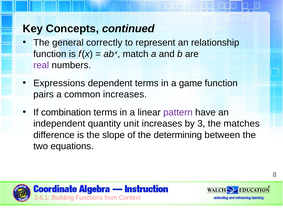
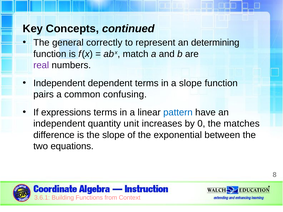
relationship: relationship -> determining
Expressions at (59, 83): Expressions -> Independent
a game: game -> slope
common increases: increases -> confusing
combination: combination -> expressions
pattern colour: purple -> blue
3: 3 -> 0
determining: determining -> exponential
